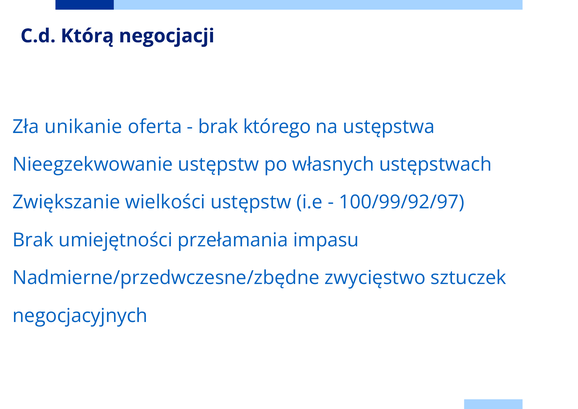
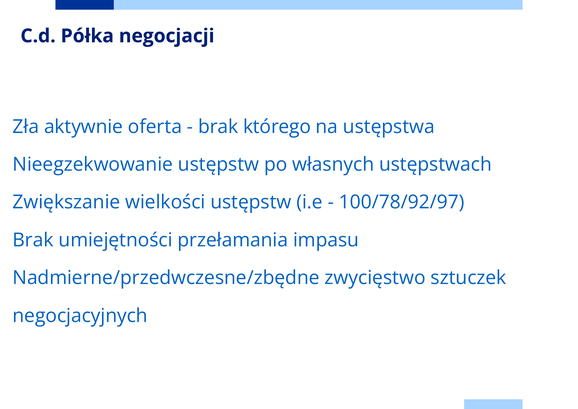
Którą: Którą -> Półka
unikanie: unikanie -> aktywnie
100/99/92/97: 100/99/92/97 -> 100/78/92/97
